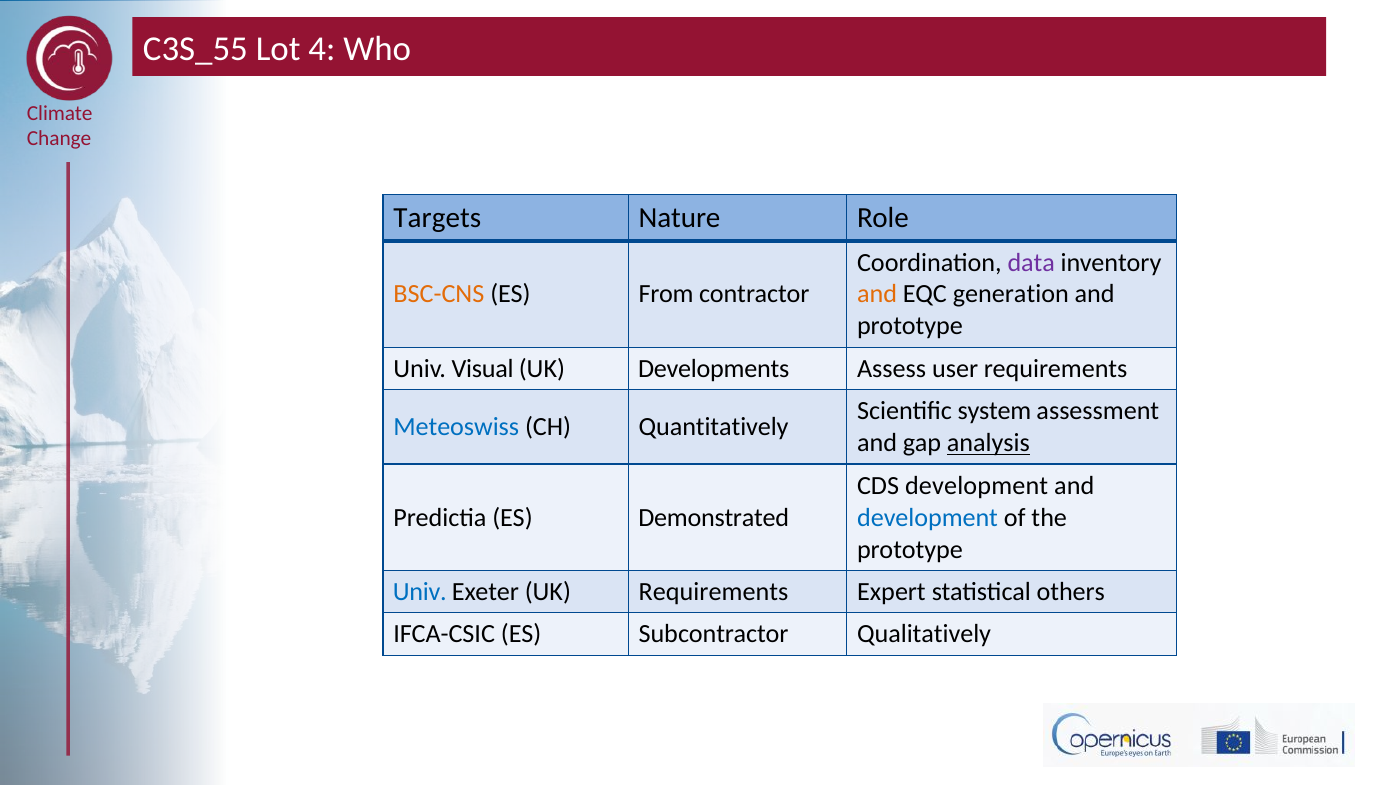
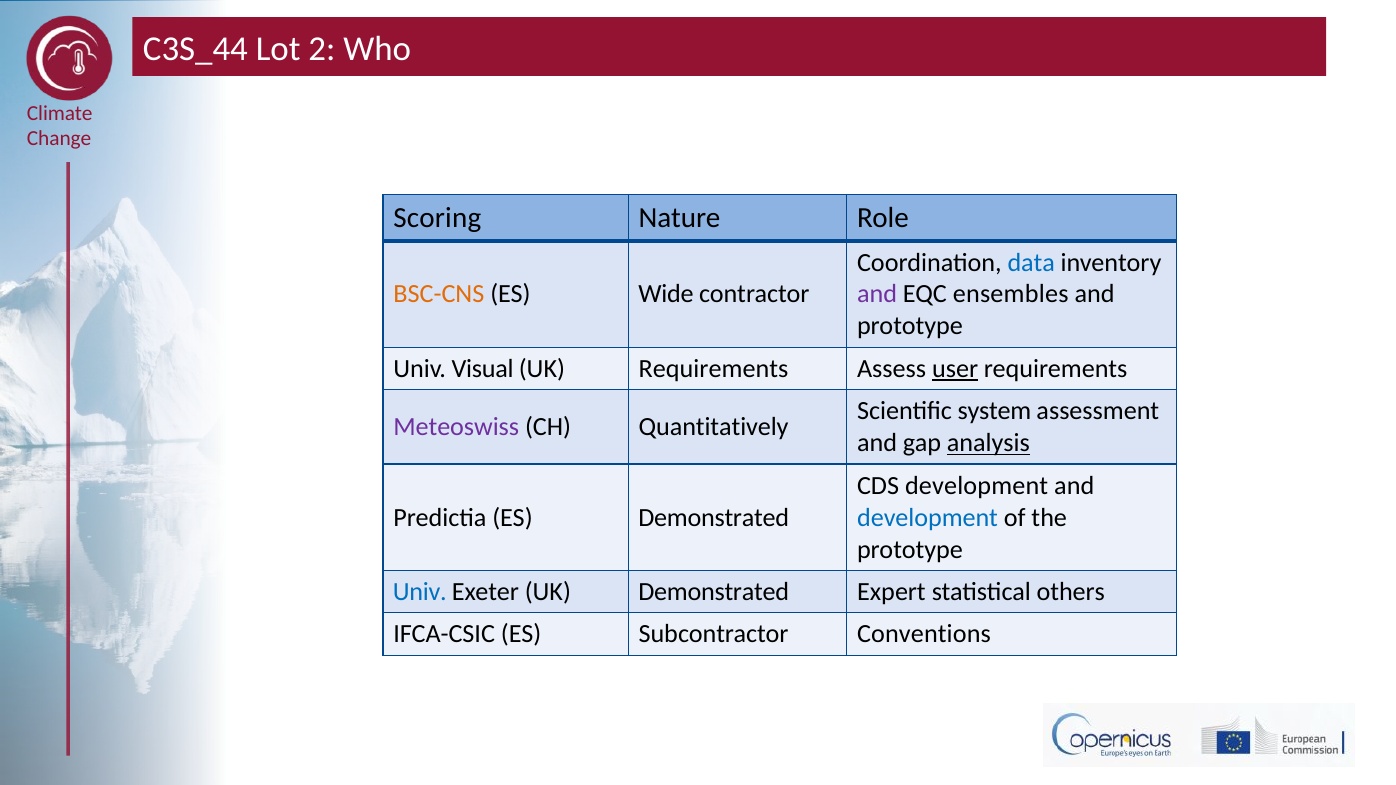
C3S_55: C3S_55 -> C3S_44
4: 4 -> 2
Targets: Targets -> Scoring
data colour: purple -> blue
From: From -> Wide
and at (877, 294) colour: orange -> purple
generation: generation -> ensembles
UK Developments: Developments -> Requirements
user underline: none -> present
Meteoswiss colour: blue -> purple
UK Requirements: Requirements -> Demonstrated
Qualitatively: Qualitatively -> Conventions
